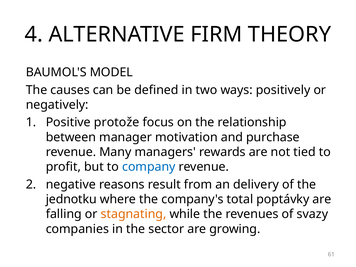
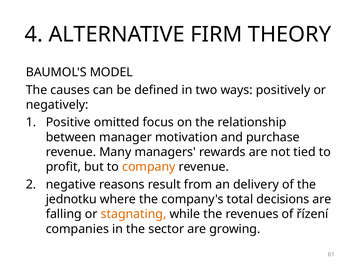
protože: protože -> omitted
company colour: blue -> orange
poptávky: poptávky -> decisions
svazy: svazy -> řízení
